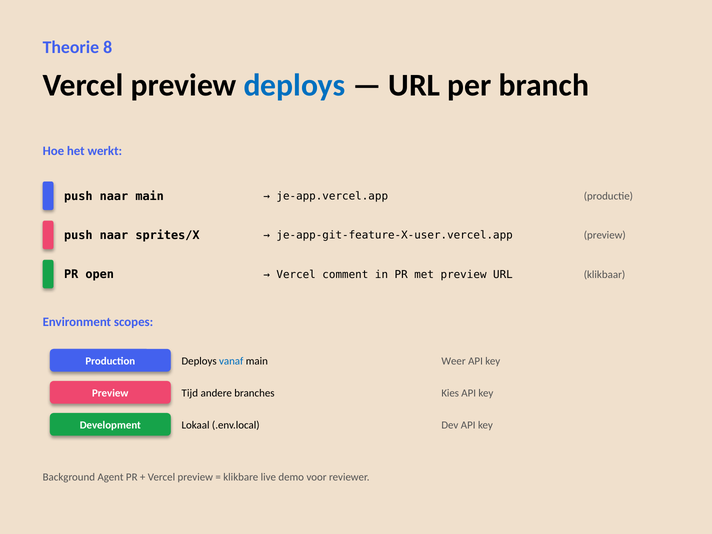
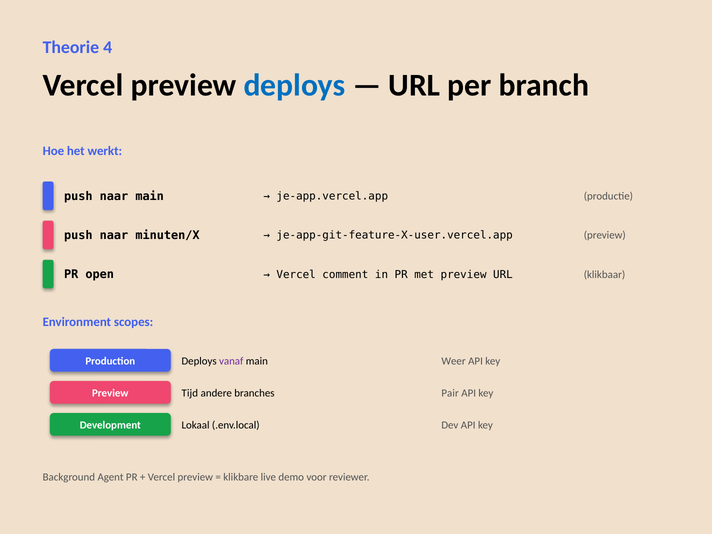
8: 8 -> 4
sprites/X: sprites/X -> minuten/X
vanaf colour: blue -> purple
Kies: Kies -> Pair
